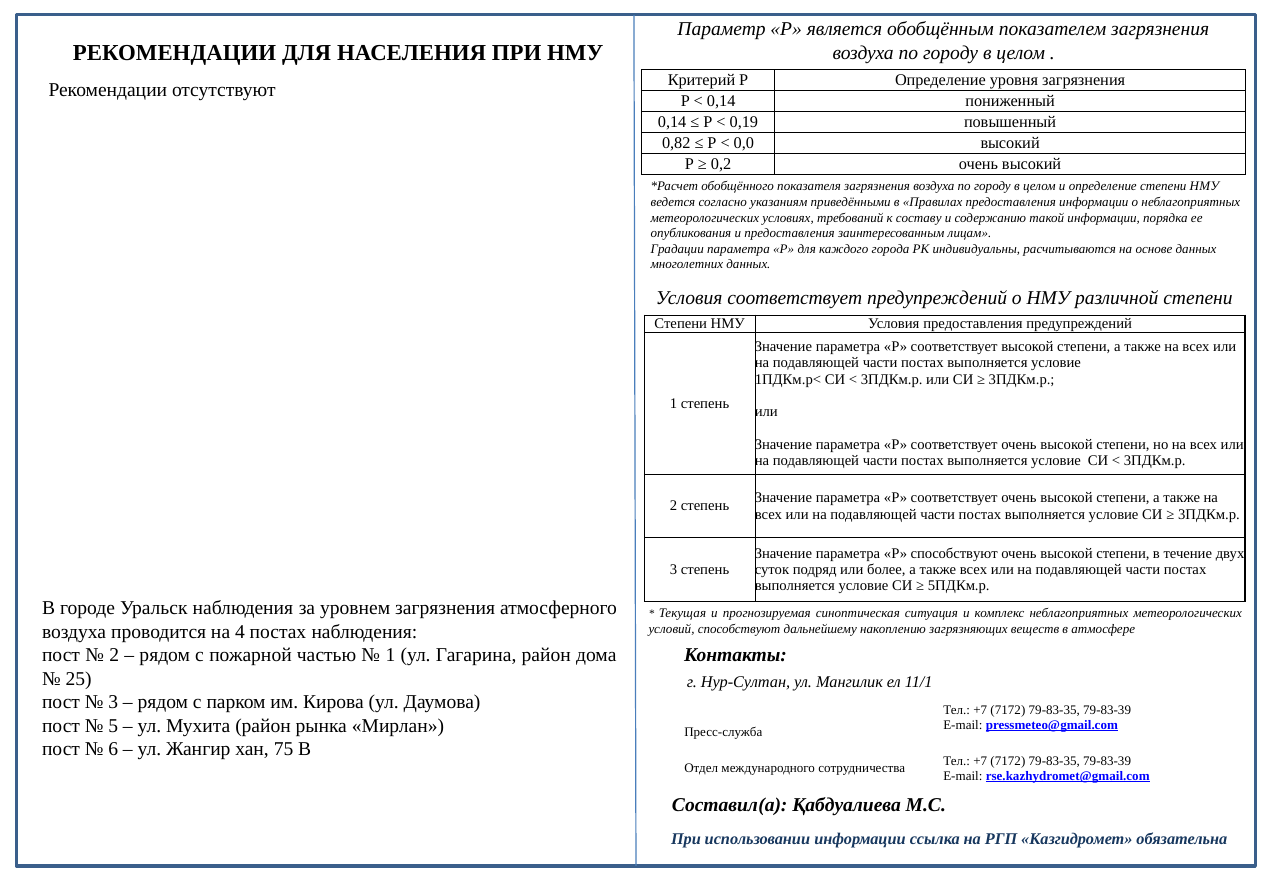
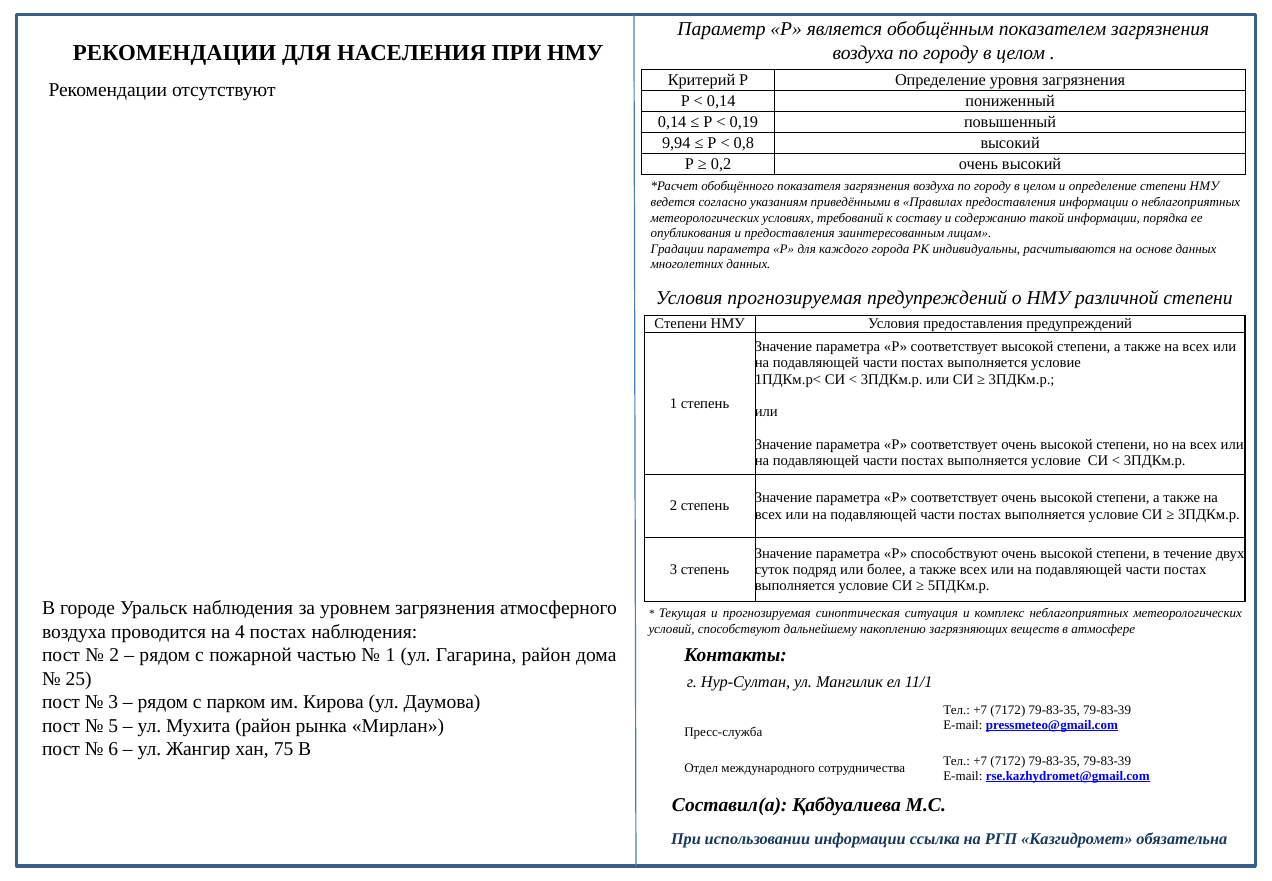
0,82: 0,82 -> 9,94
0,0: 0,0 -> 0,8
Условия соответствует: соответствует -> прогнозируемая
